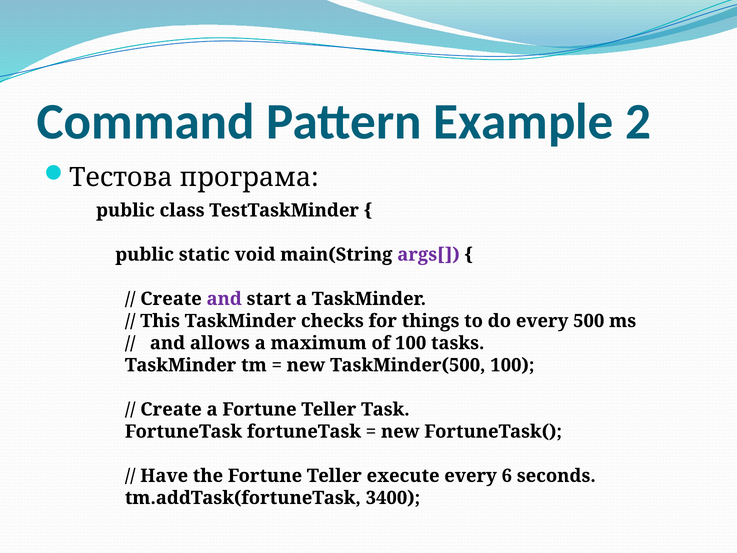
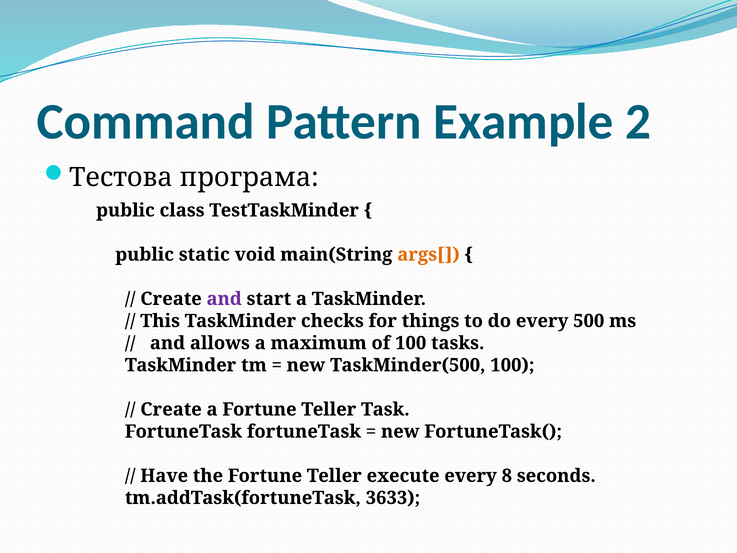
args[ colour: purple -> orange
6: 6 -> 8
3400: 3400 -> 3633
